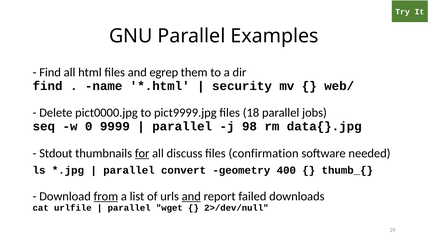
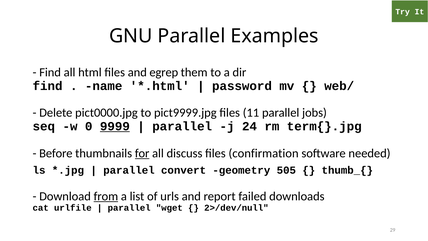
security: security -> password
18: 18 -> 11
9999 underline: none -> present
98: 98 -> 24
data{}.jpg: data{}.jpg -> term{}.jpg
Stdout: Stdout -> Before
400: 400 -> 505
and at (191, 196) underline: present -> none
